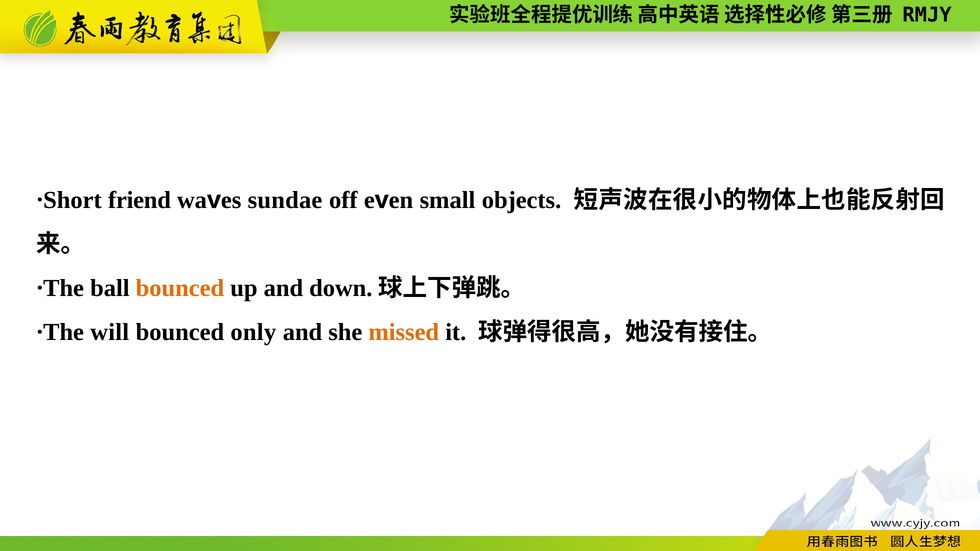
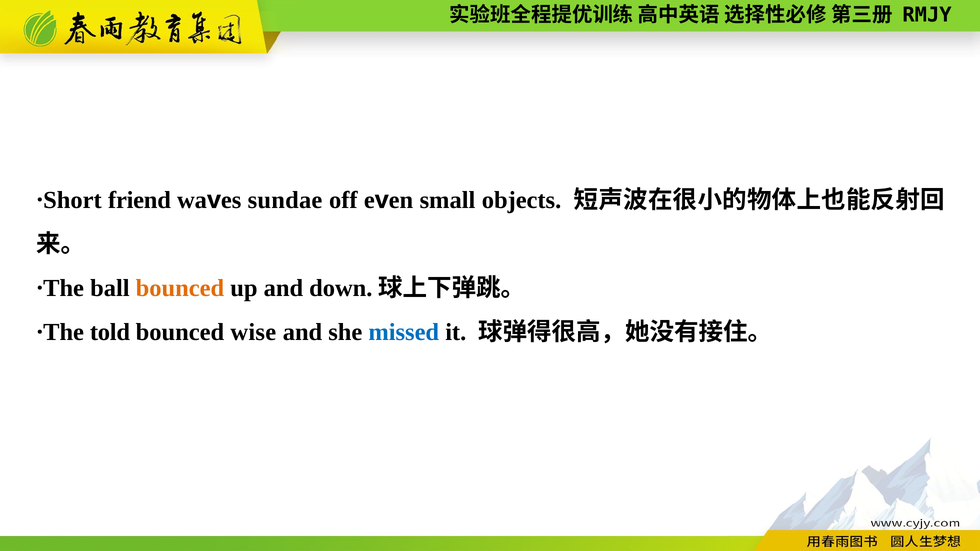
will: will -> told
only: only -> wise
missed colour: orange -> blue
